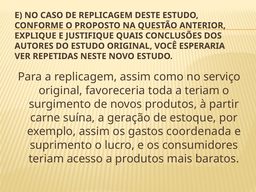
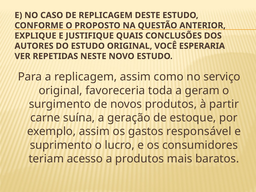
a teriam: teriam -> geram
coordenada: coordenada -> responsável
